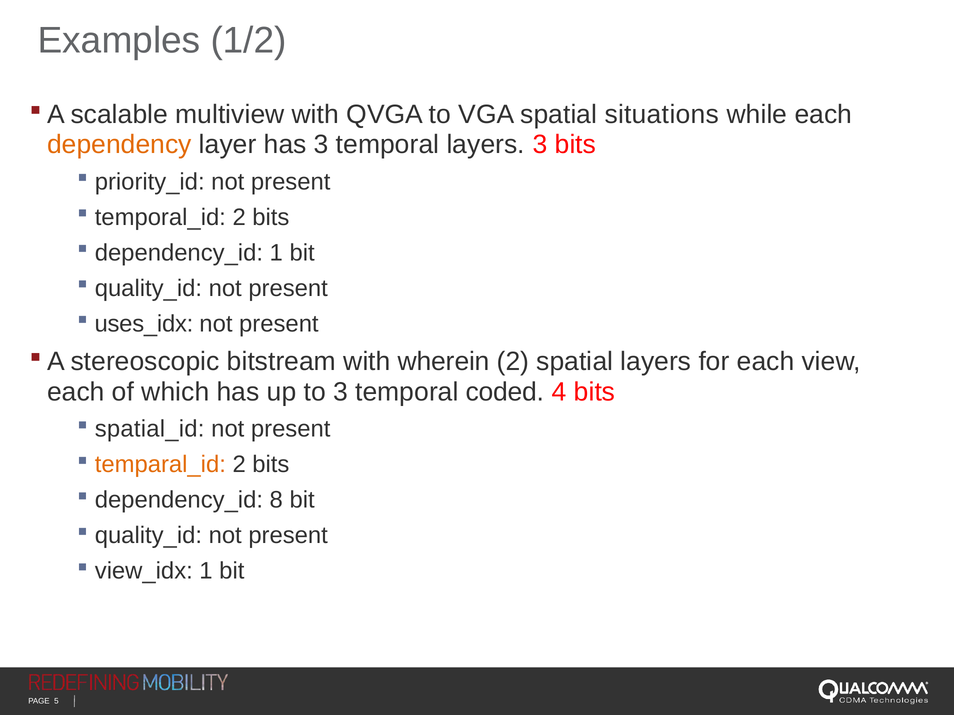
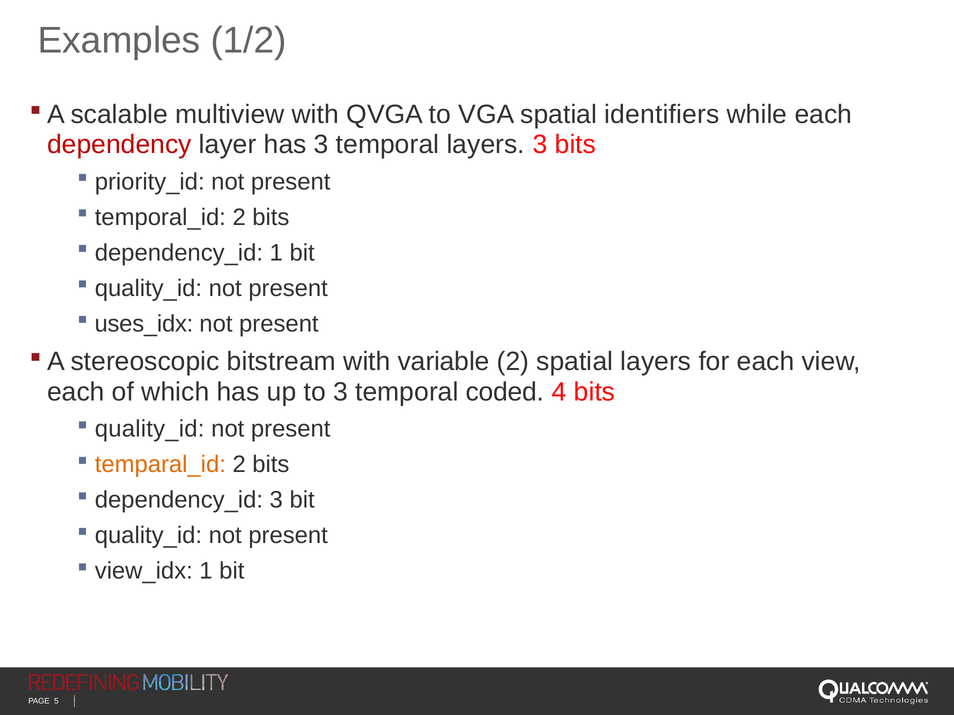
situations: situations -> identifiers
dependency colour: orange -> red
wherein: wherein -> variable
spatial_id at (150, 429): spatial_id -> quality_id
dependency_id 8: 8 -> 3
